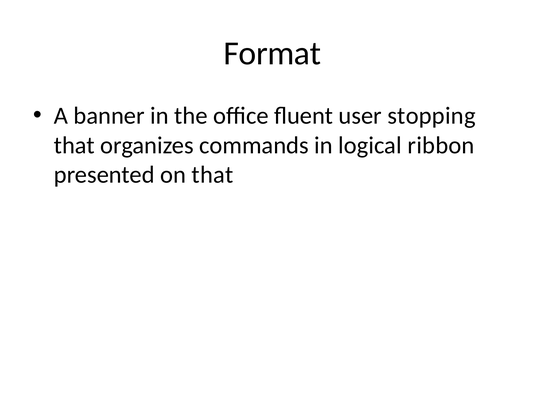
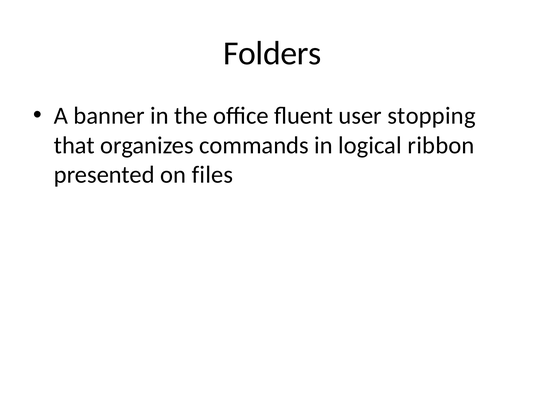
Format: Format -> Folders
on that: that -> files
